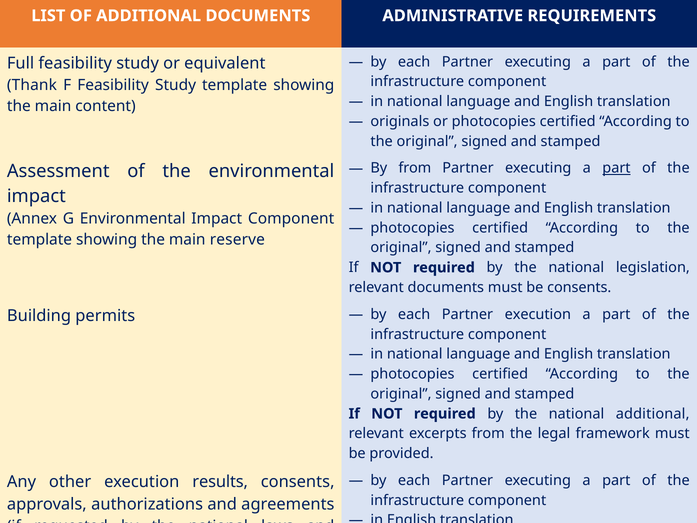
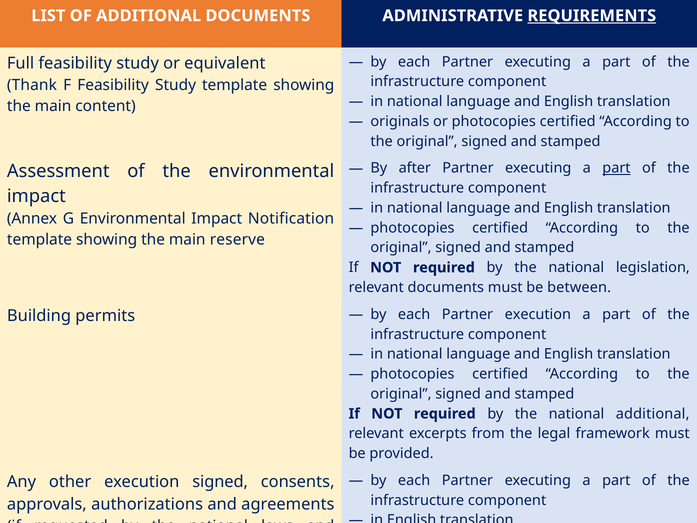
REQUIREMENTS underline: none -> present
By from: from -> after
Impact Component: Component -> Notification
be consents: consents -> between
execution results: results -> signed
